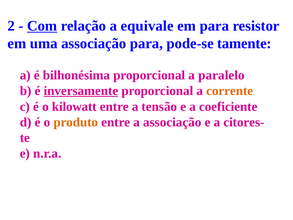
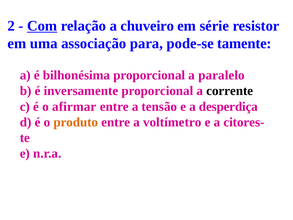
equivale: equivale -> chuveiro
em para: para -> série
inversamente underline: present -> none
corrente colour: orange -> black
kilowatt: kilowatt -> afirmar
coeficiente: coeficiente -> desperdiça
a associação: associação -> voltímetro
